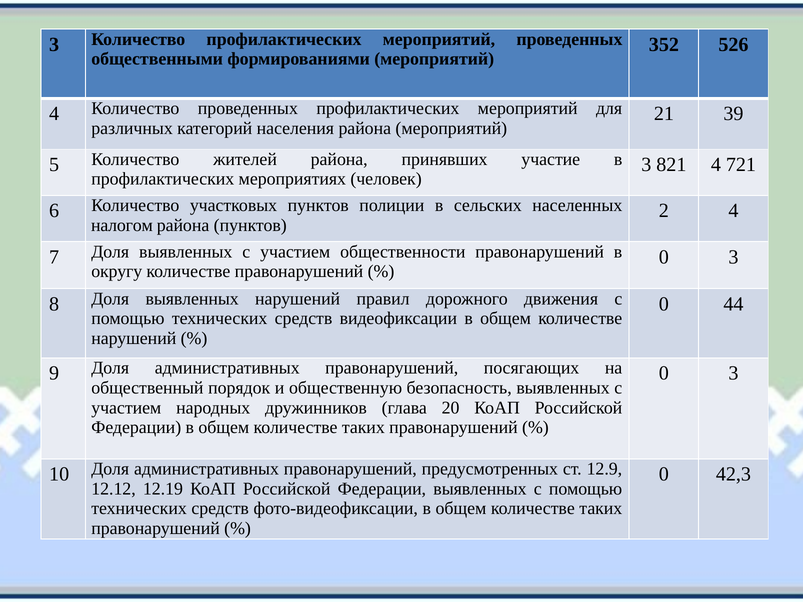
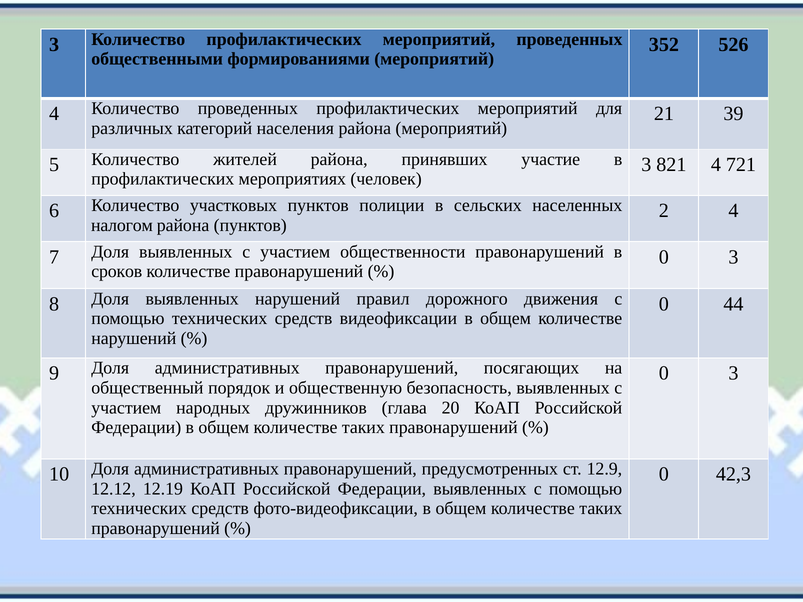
округу: округу -> сроков
